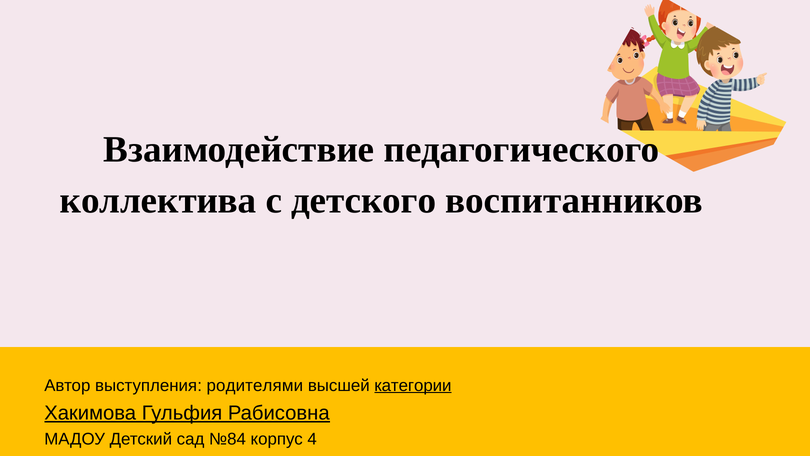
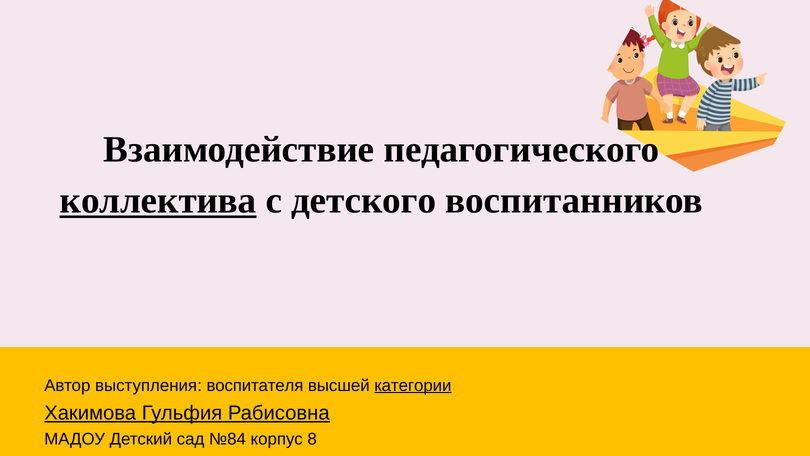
коллектива underline: none -> present
родителями: родителями -> воспитателя
4: 4 -> 8
